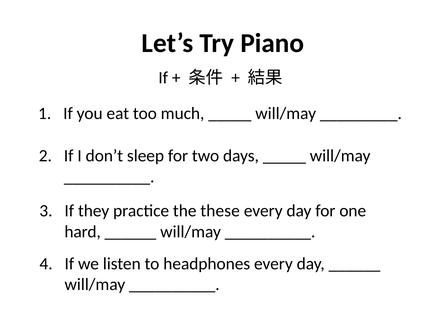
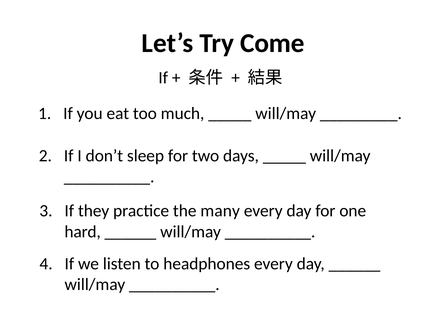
Piano: Piano -> Come
these: these -> many
